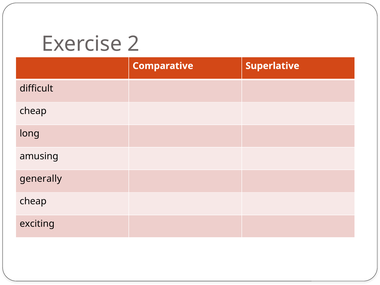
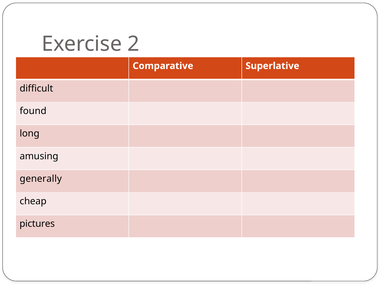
cheap at (33, 111): cheap -> found
exciting: exciting -> pictures
